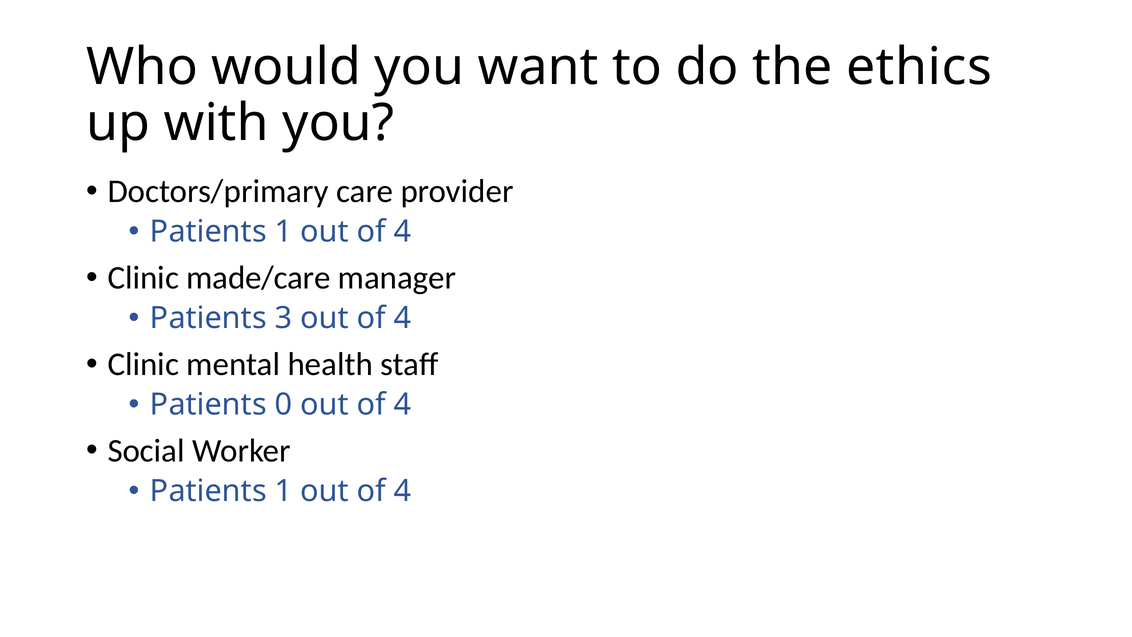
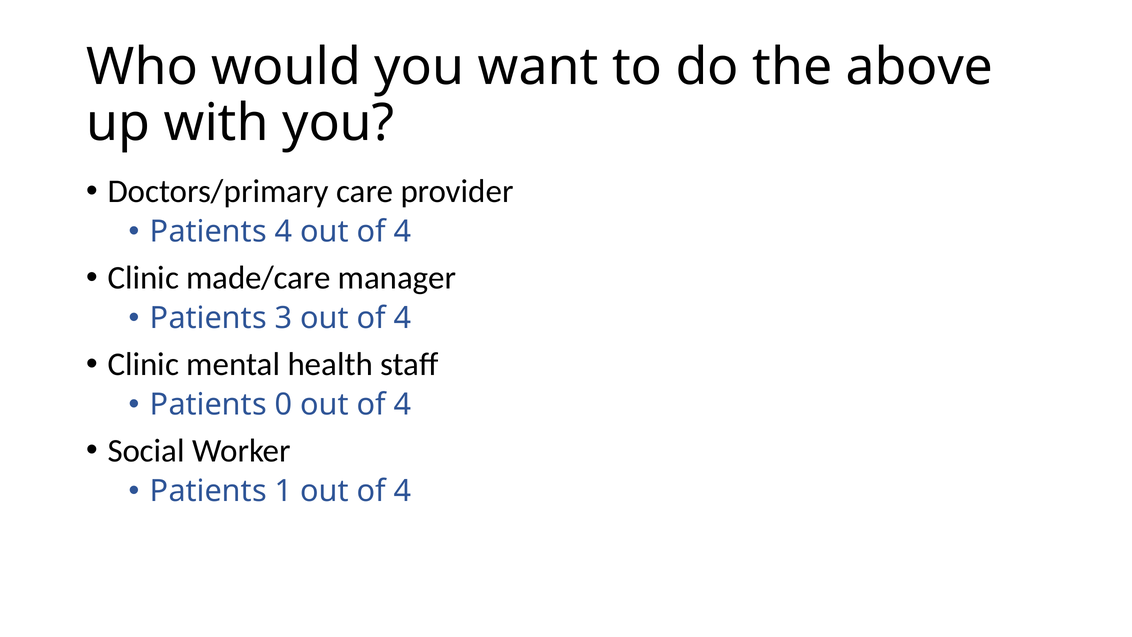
ethics: ethics -> above
1 at (283, 232): 1 -> 4
